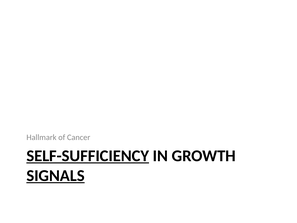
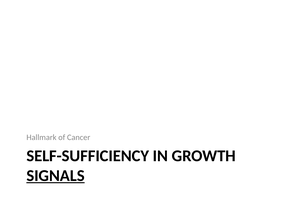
SELF-SUFFICIENCY underline: present -> none
